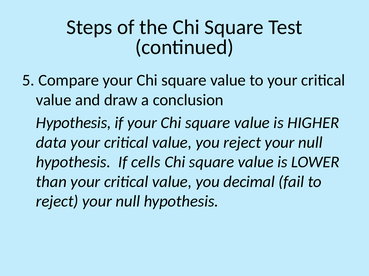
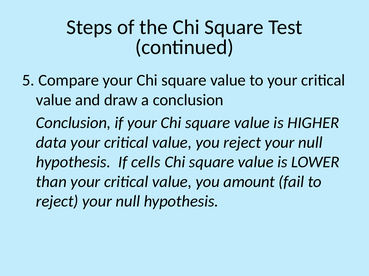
Hypothesis at (74, 123): Hypothesis -> Conclusion
decimal: decimal -> amount
